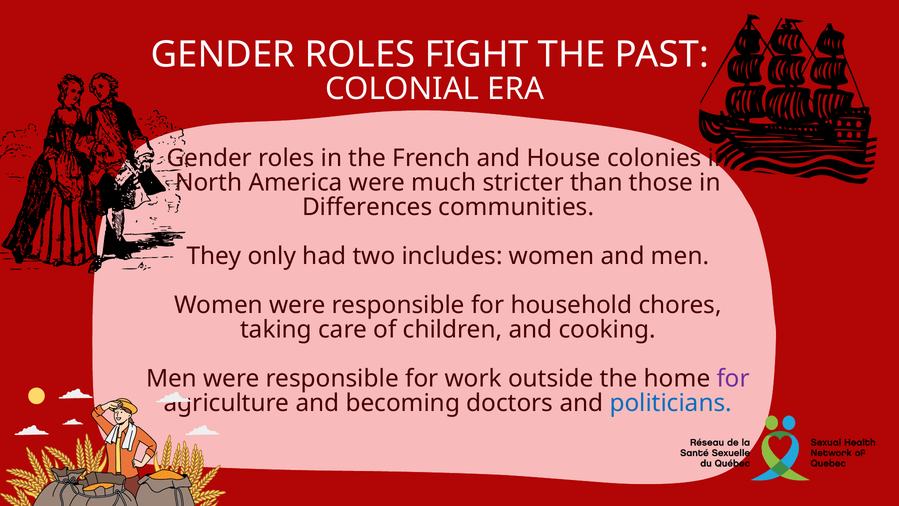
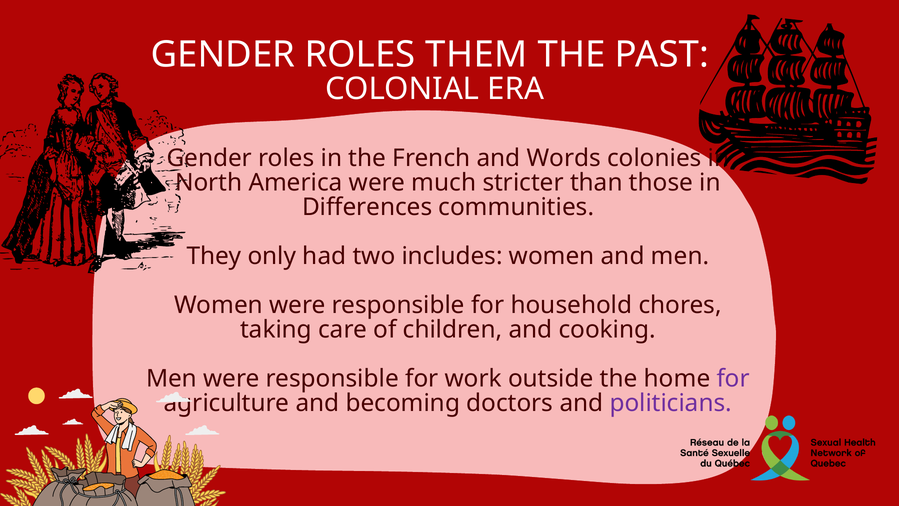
FIGHT: FIGHT -> THEM
House: House -> Words
politicians colour: blue -> purple
